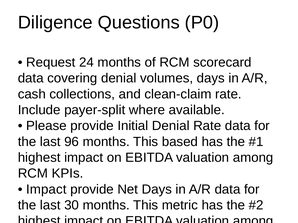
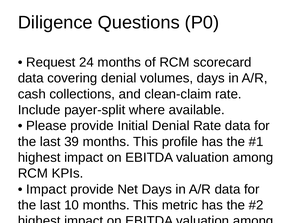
96: 96 -> 39
based: based -> profile
30: 30 -> 10
